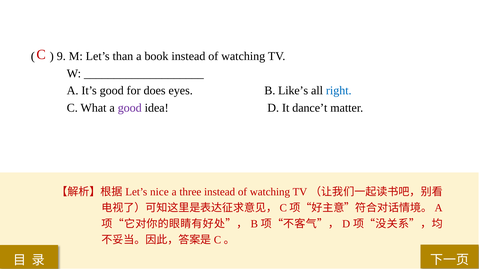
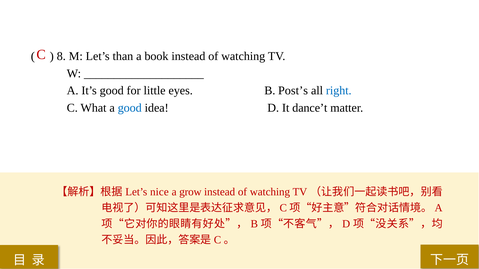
9: 9 -> 8
does: does -> little
Like’s: Like’s -> Post’s
good at (130, 108) colour: purple -> blue
three: three -> grow
